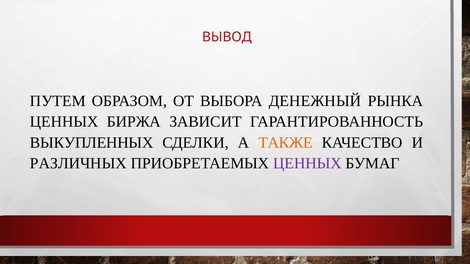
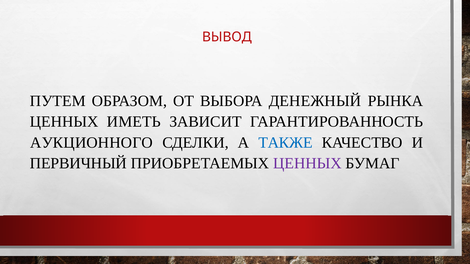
БИРЖА: БИРЖА -> ИМЕТЬ
ВЫКУПЛЕННЫХ: ВЫКУПЛЕННЫХ -> АУКЦИОННОГО
ТАКЖЕ colour: orange -> blue
РАЗЛИЧНЫХ: РАЗЛИЧНЫХ -> ПЕРВИЧНЫЙ
